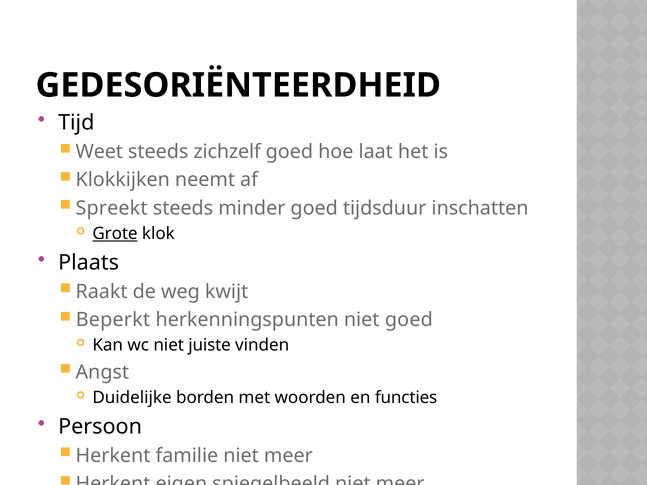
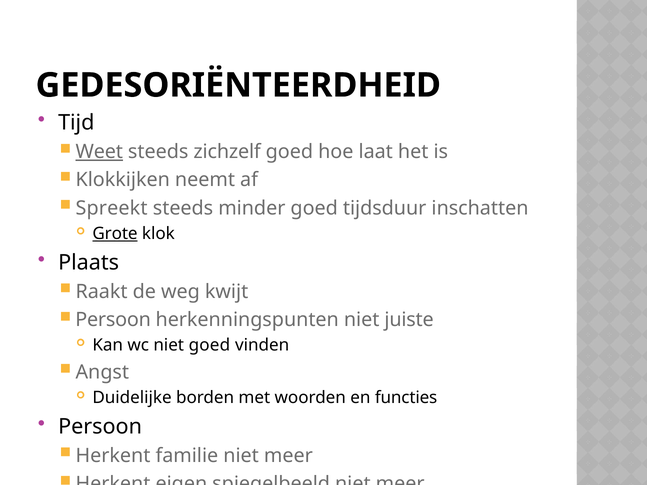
Weet underline: none -> present
Beperkt at (113, 320): Beperkt -> Persoon
niet goed: goed -> juiste
niet juiste: juiste -> goed
